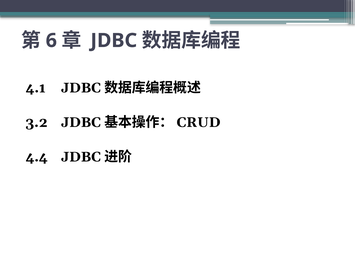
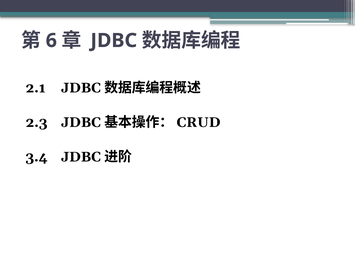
4.1: 4.1 -> 2.1
3.2: 3.2 -> 2.3
4.4: 4.4 -> 3.4
